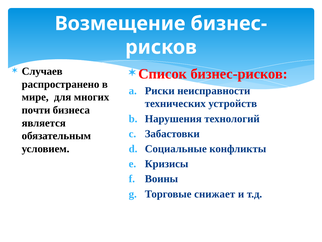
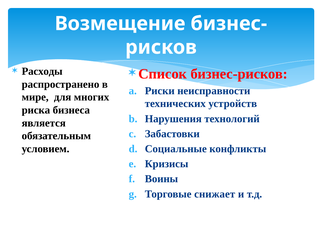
Случаев: Случаев -> Расходы
почти: почти -> риска
